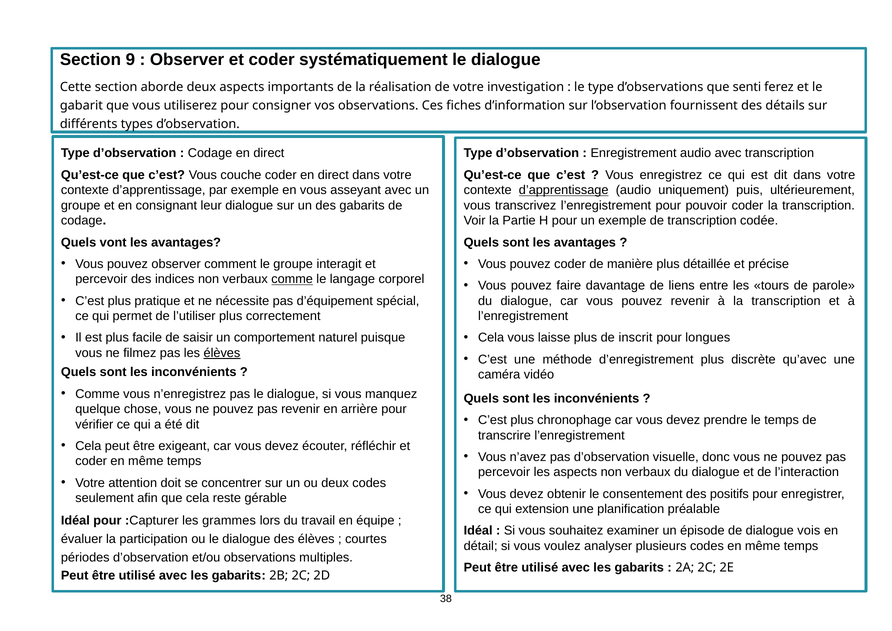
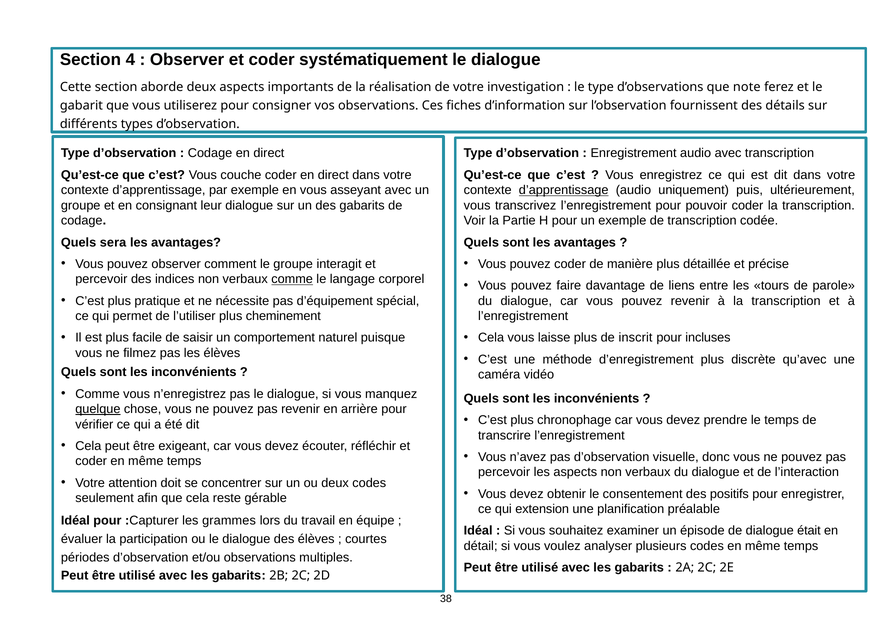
9: 9 -> 4
senti: senti -> note
vont: vont -> sera
correctement: correctement -> cheminement
longues: longues -> incluses
élèves at (222, 353) underline: present -> none
quelque underline: none -> present
vois: vois -> était
